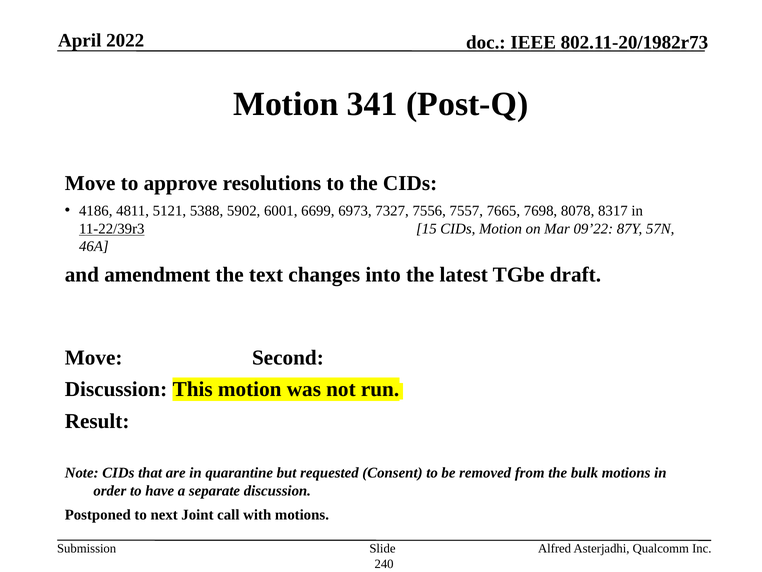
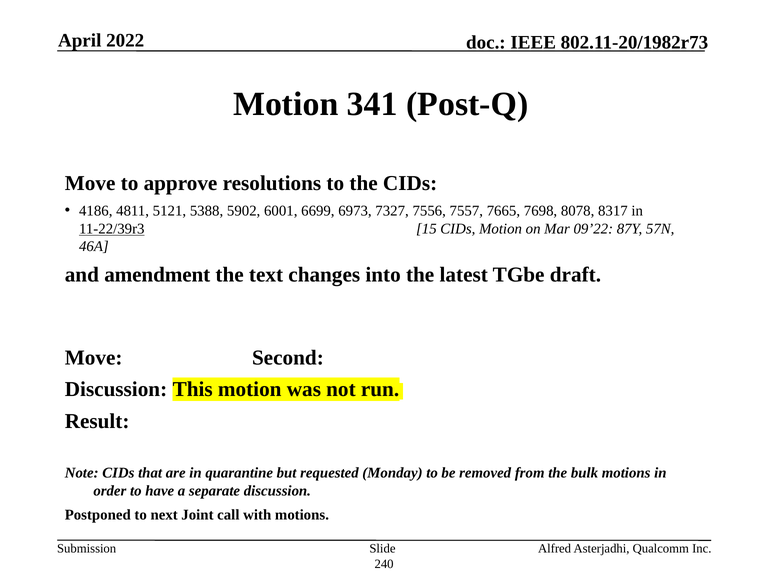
Consent: Consent -> Monday
